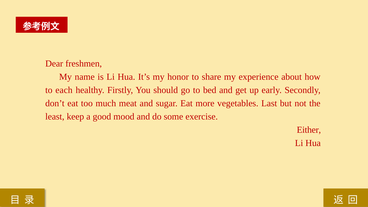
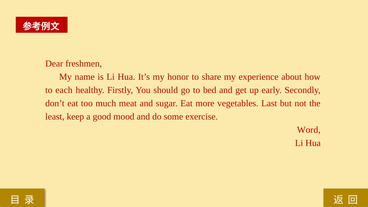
Either: Either -> Word
